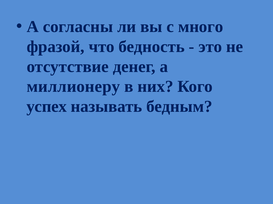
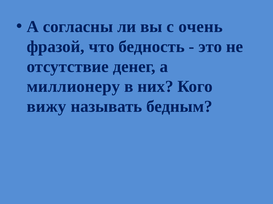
много: много -> очень
успех: успех -> вижу
